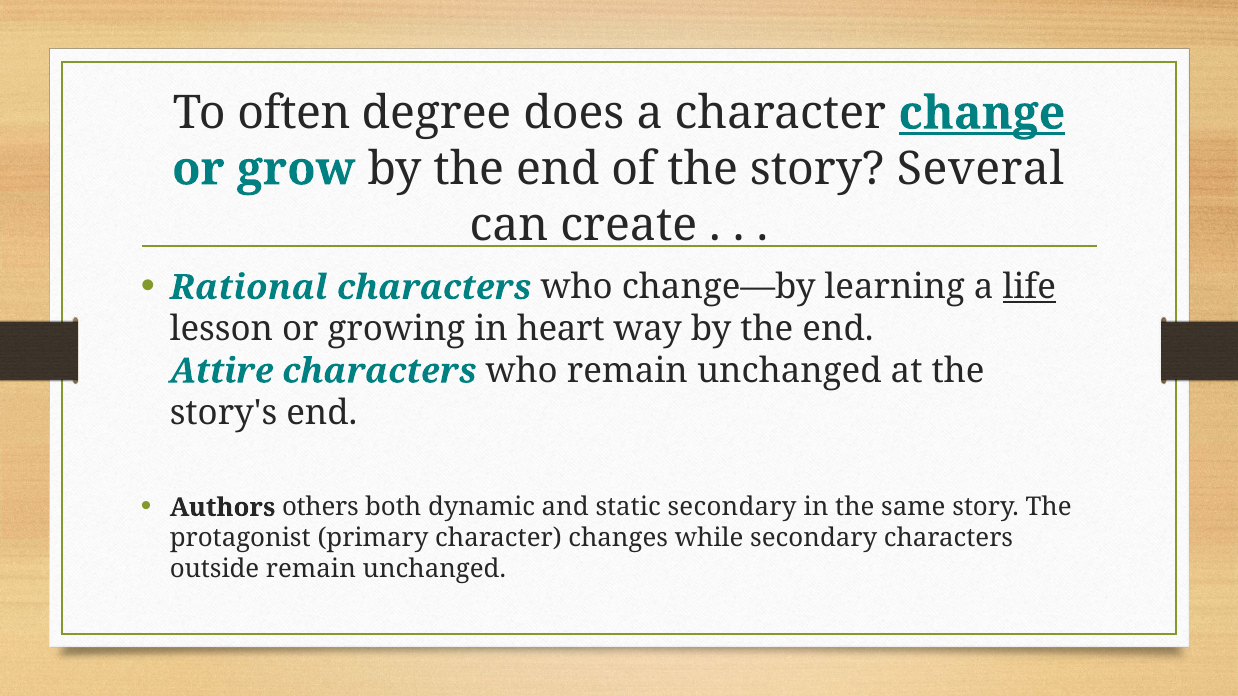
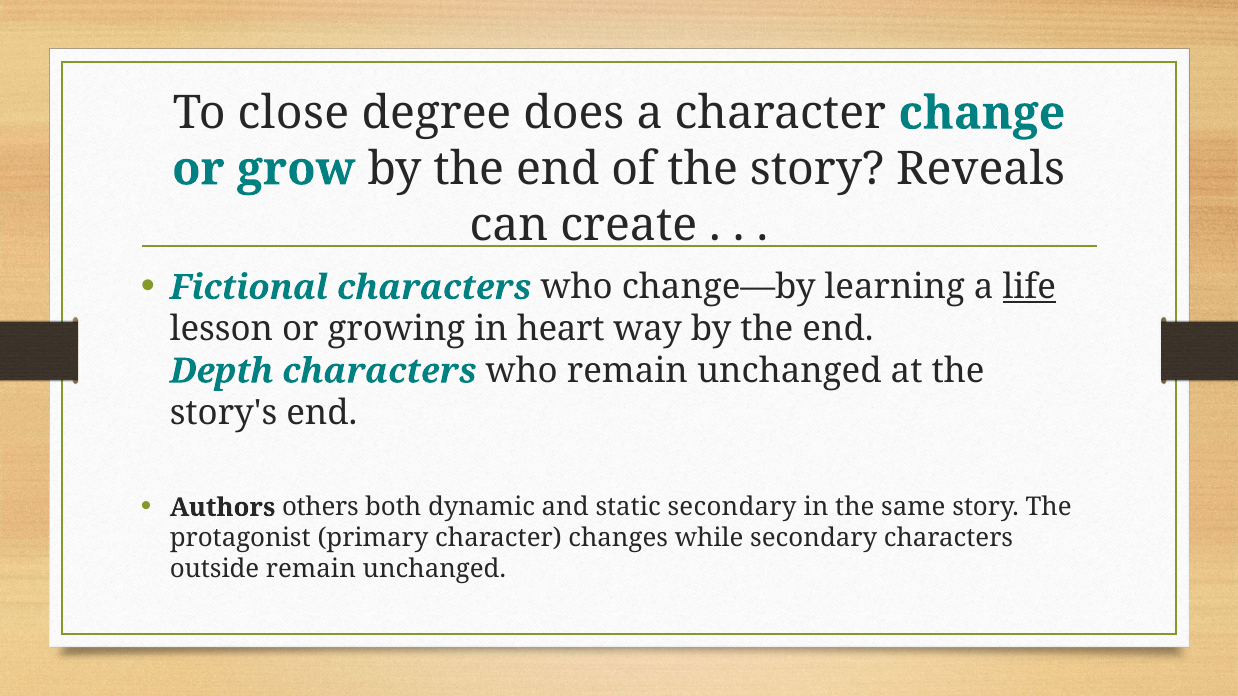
often: often -> close
change underline: present -> none
Several: Several -> Reveals
Rational: Rational -> Fictional
Attire: Attire -> Depth
